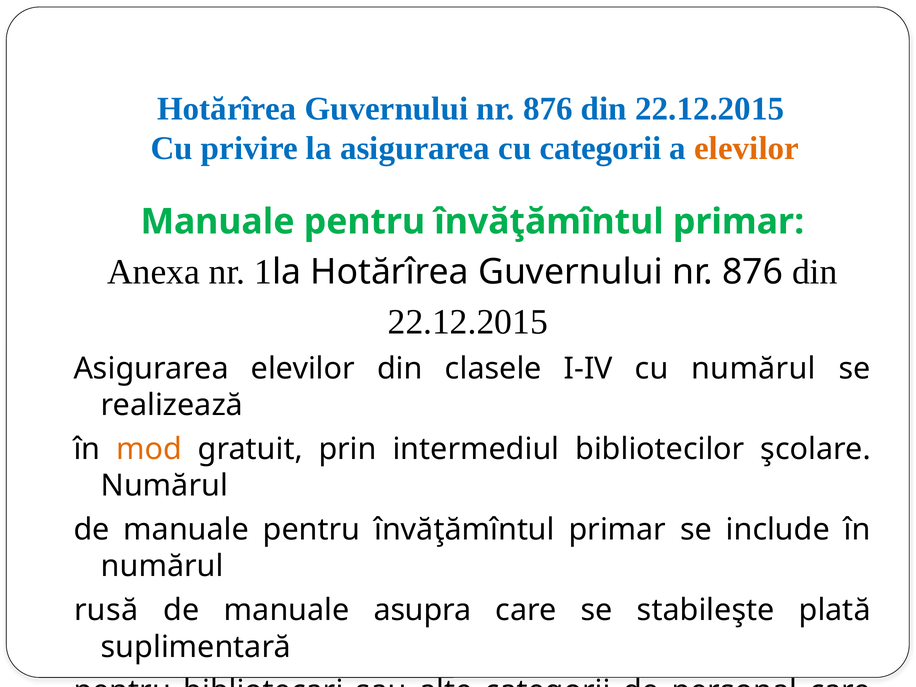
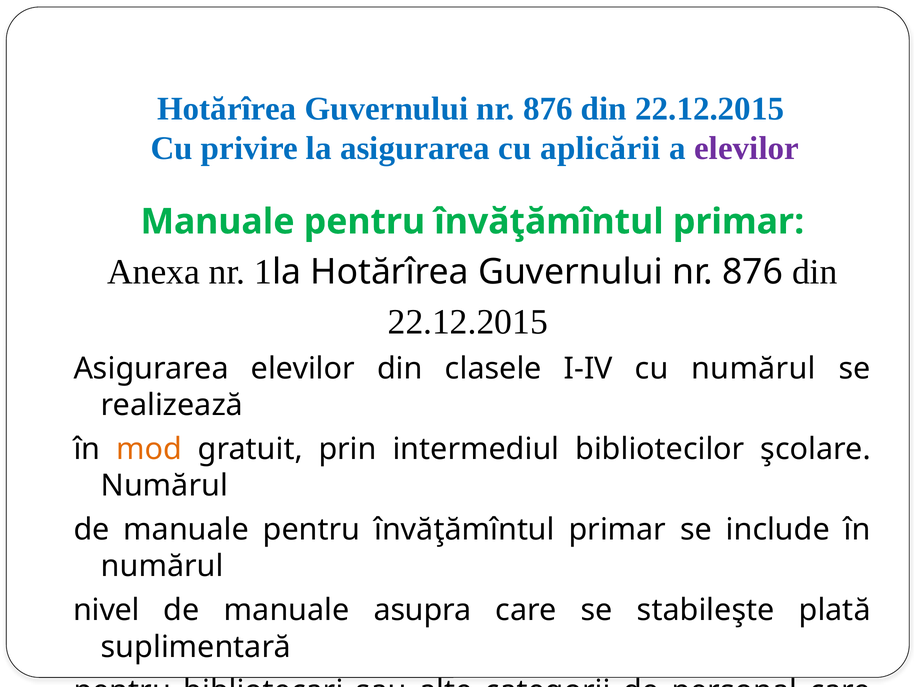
cu categorii: categorii -> aplicării
elevilor at (747, 148) colour: orange -> purple
rusă: rusă -> nivel
